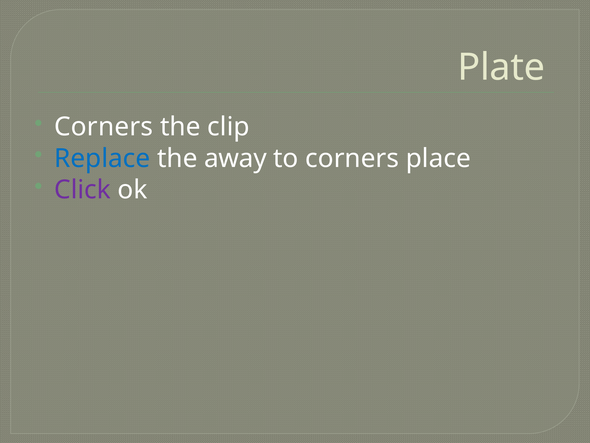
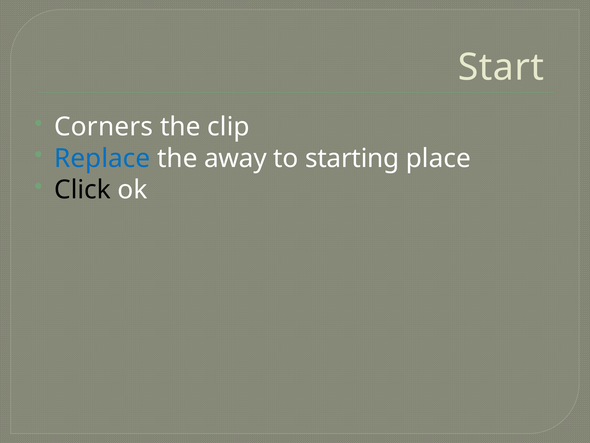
Plate: Plate -> Start
to corners: corners -> starting
Click colour: purple -> black
